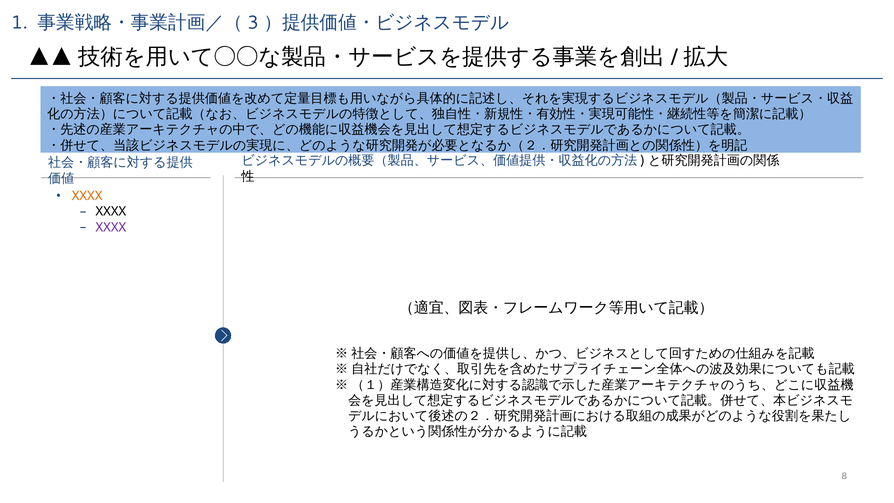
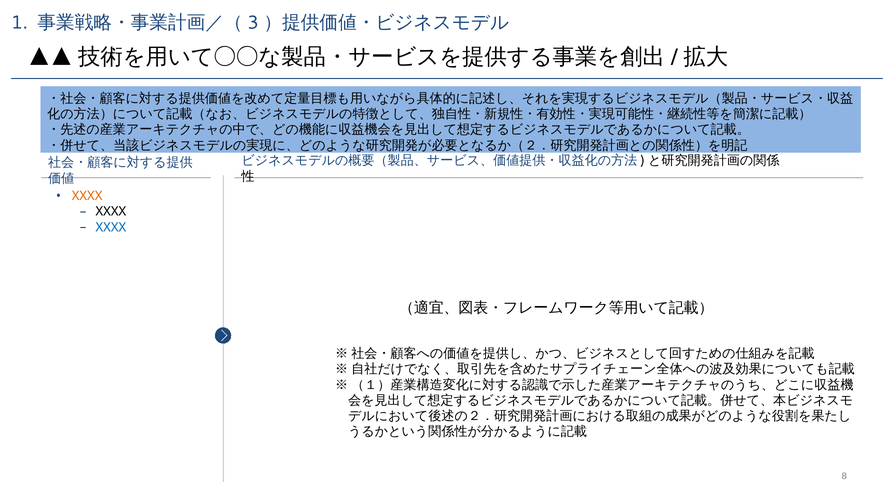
XXXX at (111, 227) colour: purple -> blue
